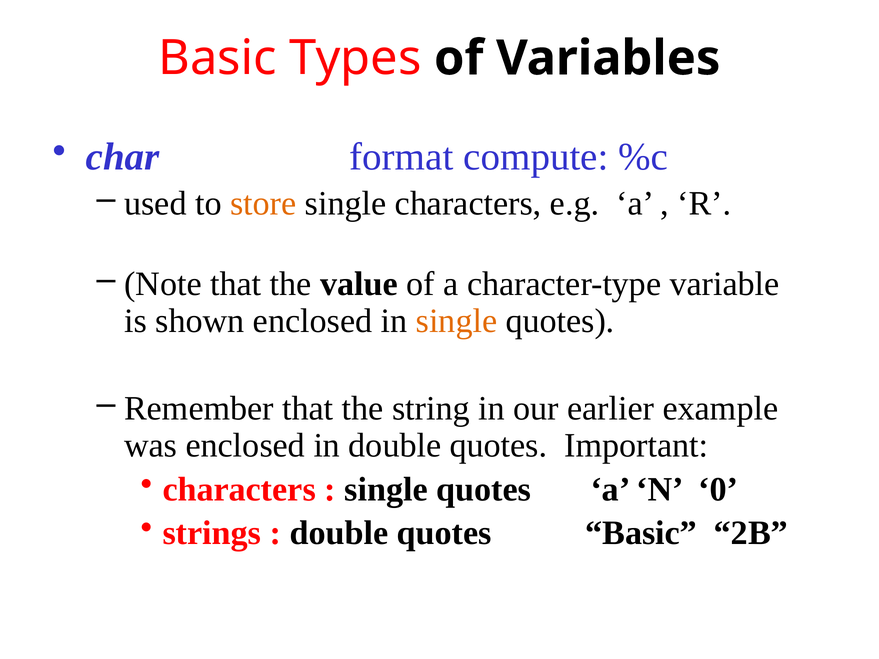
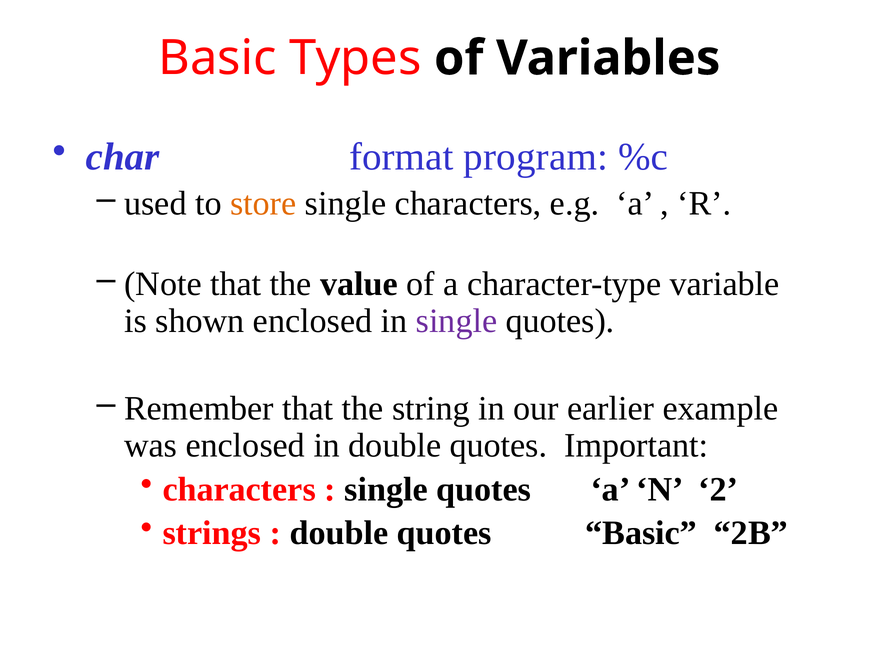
compute: compute -> program
single at (456, 321) colour: orange -> purple
0: 0 -> 2
